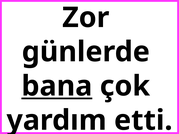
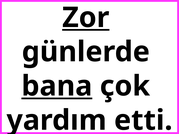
Zor underline: none -> present
